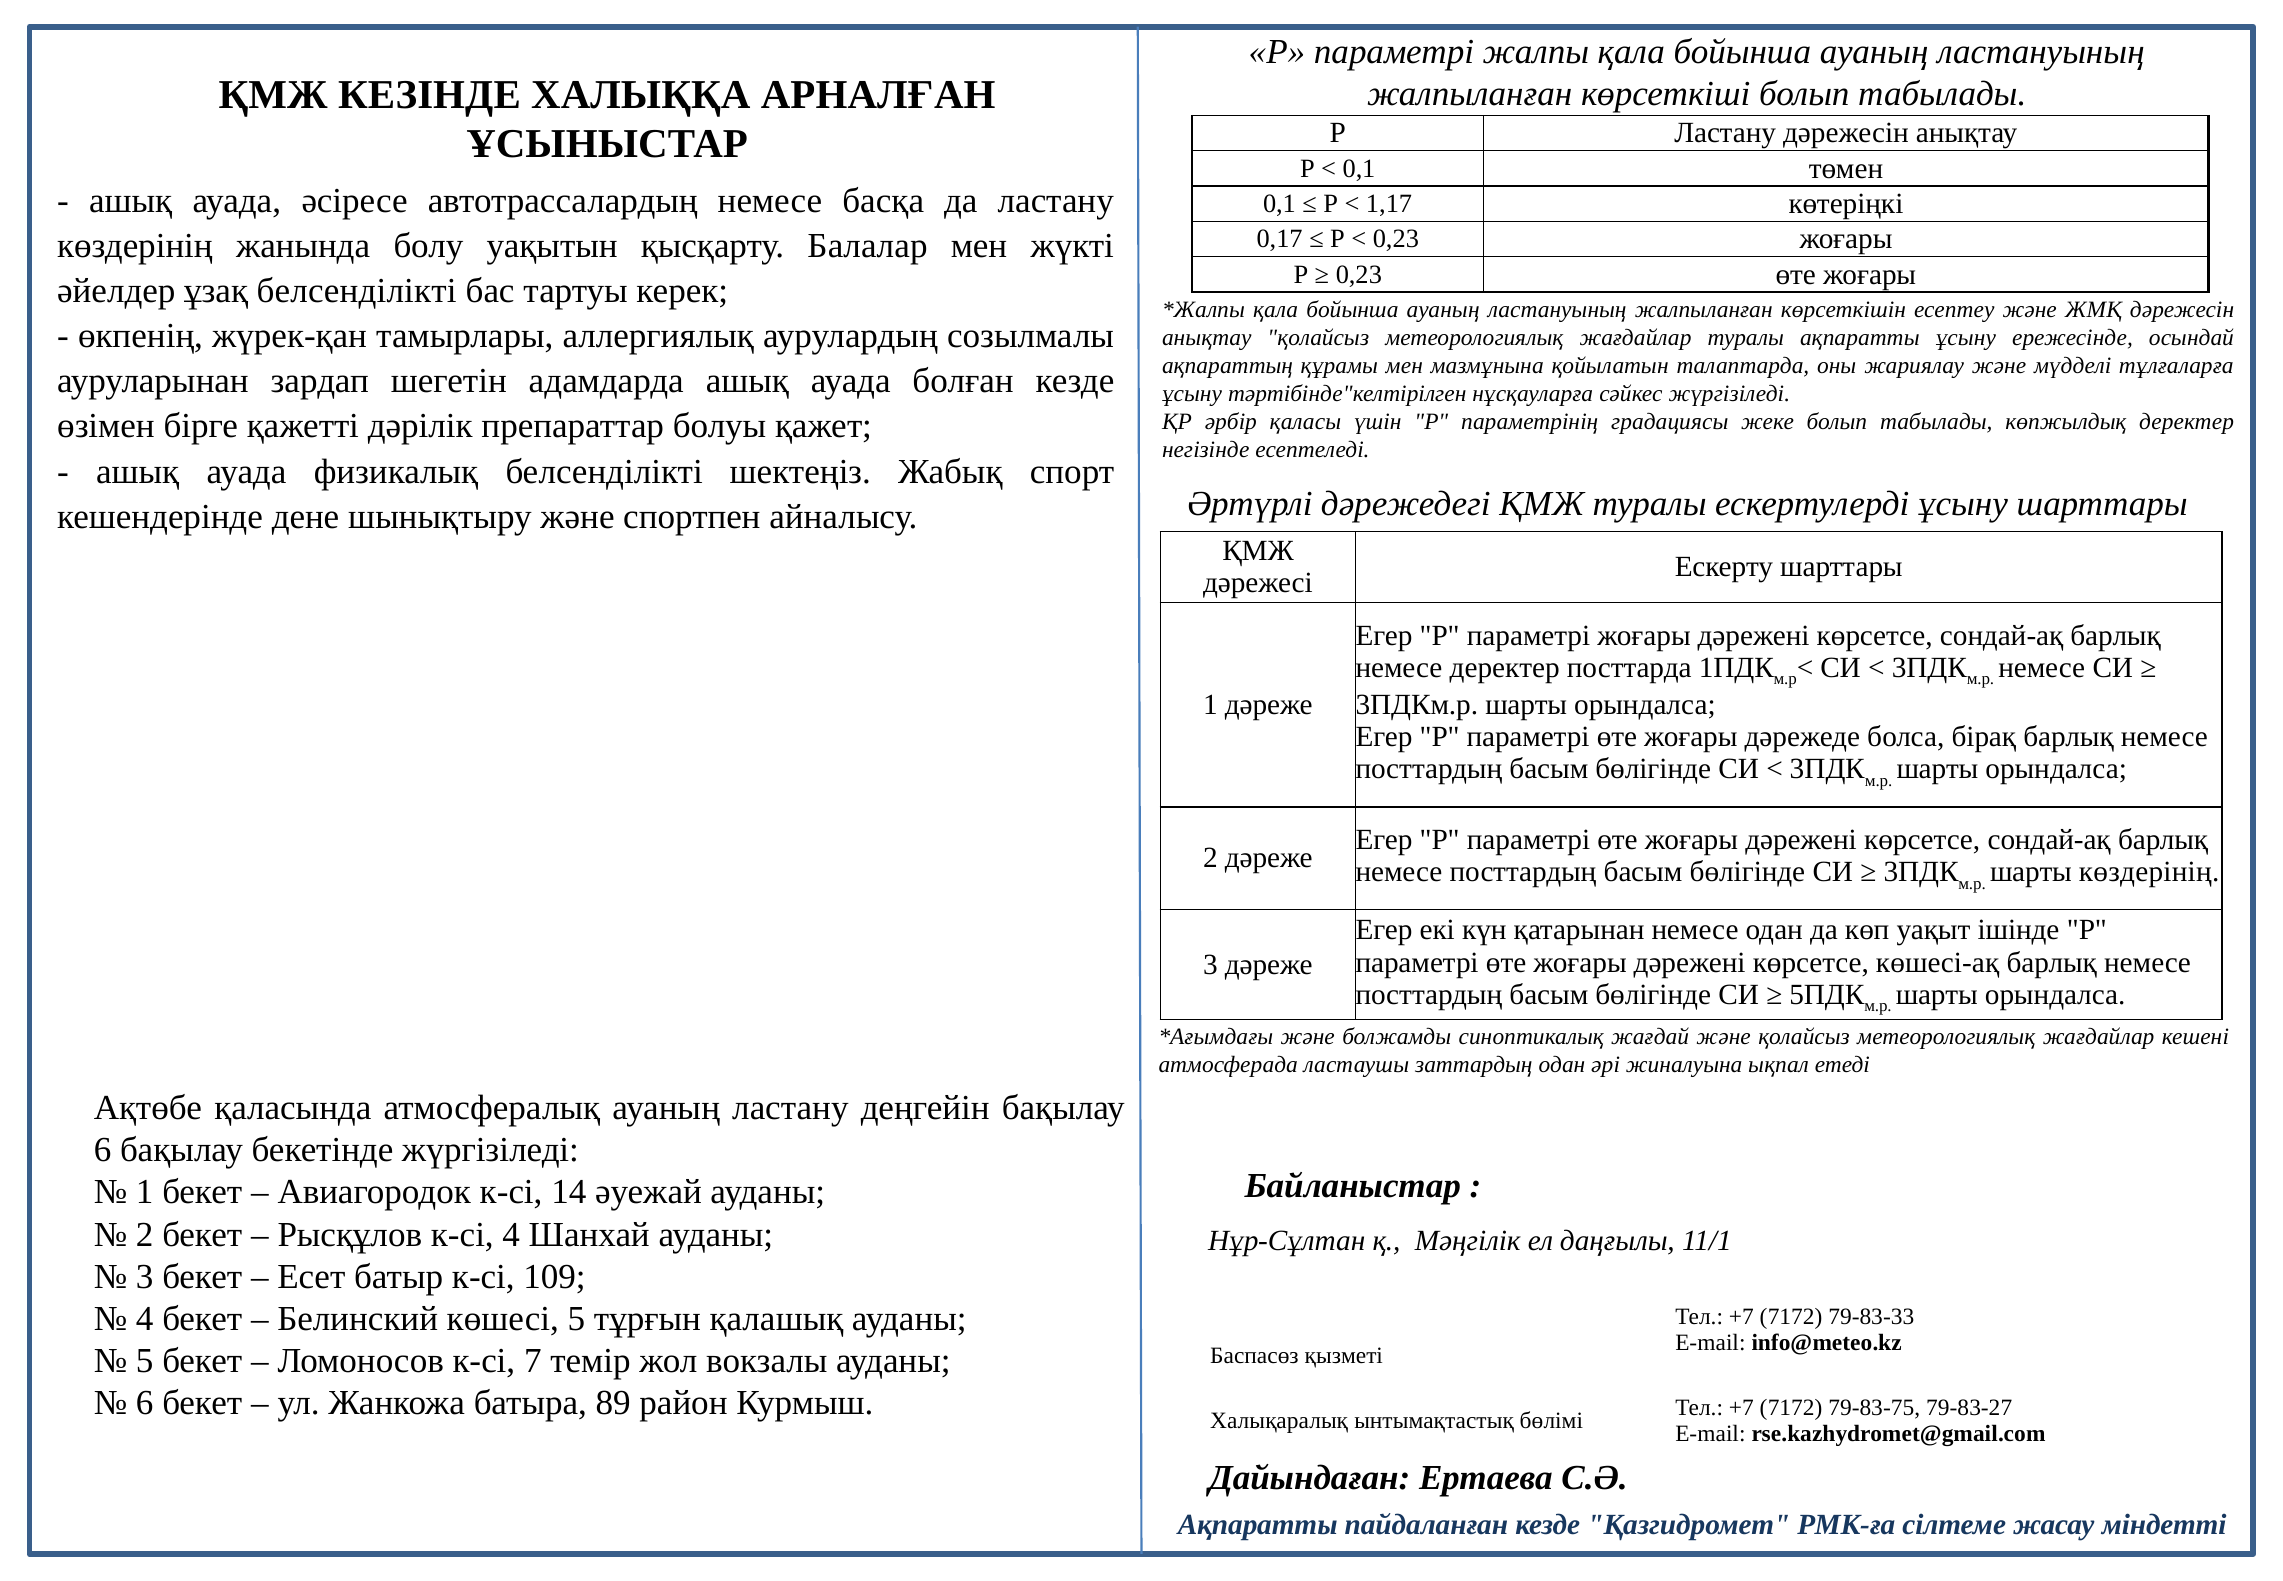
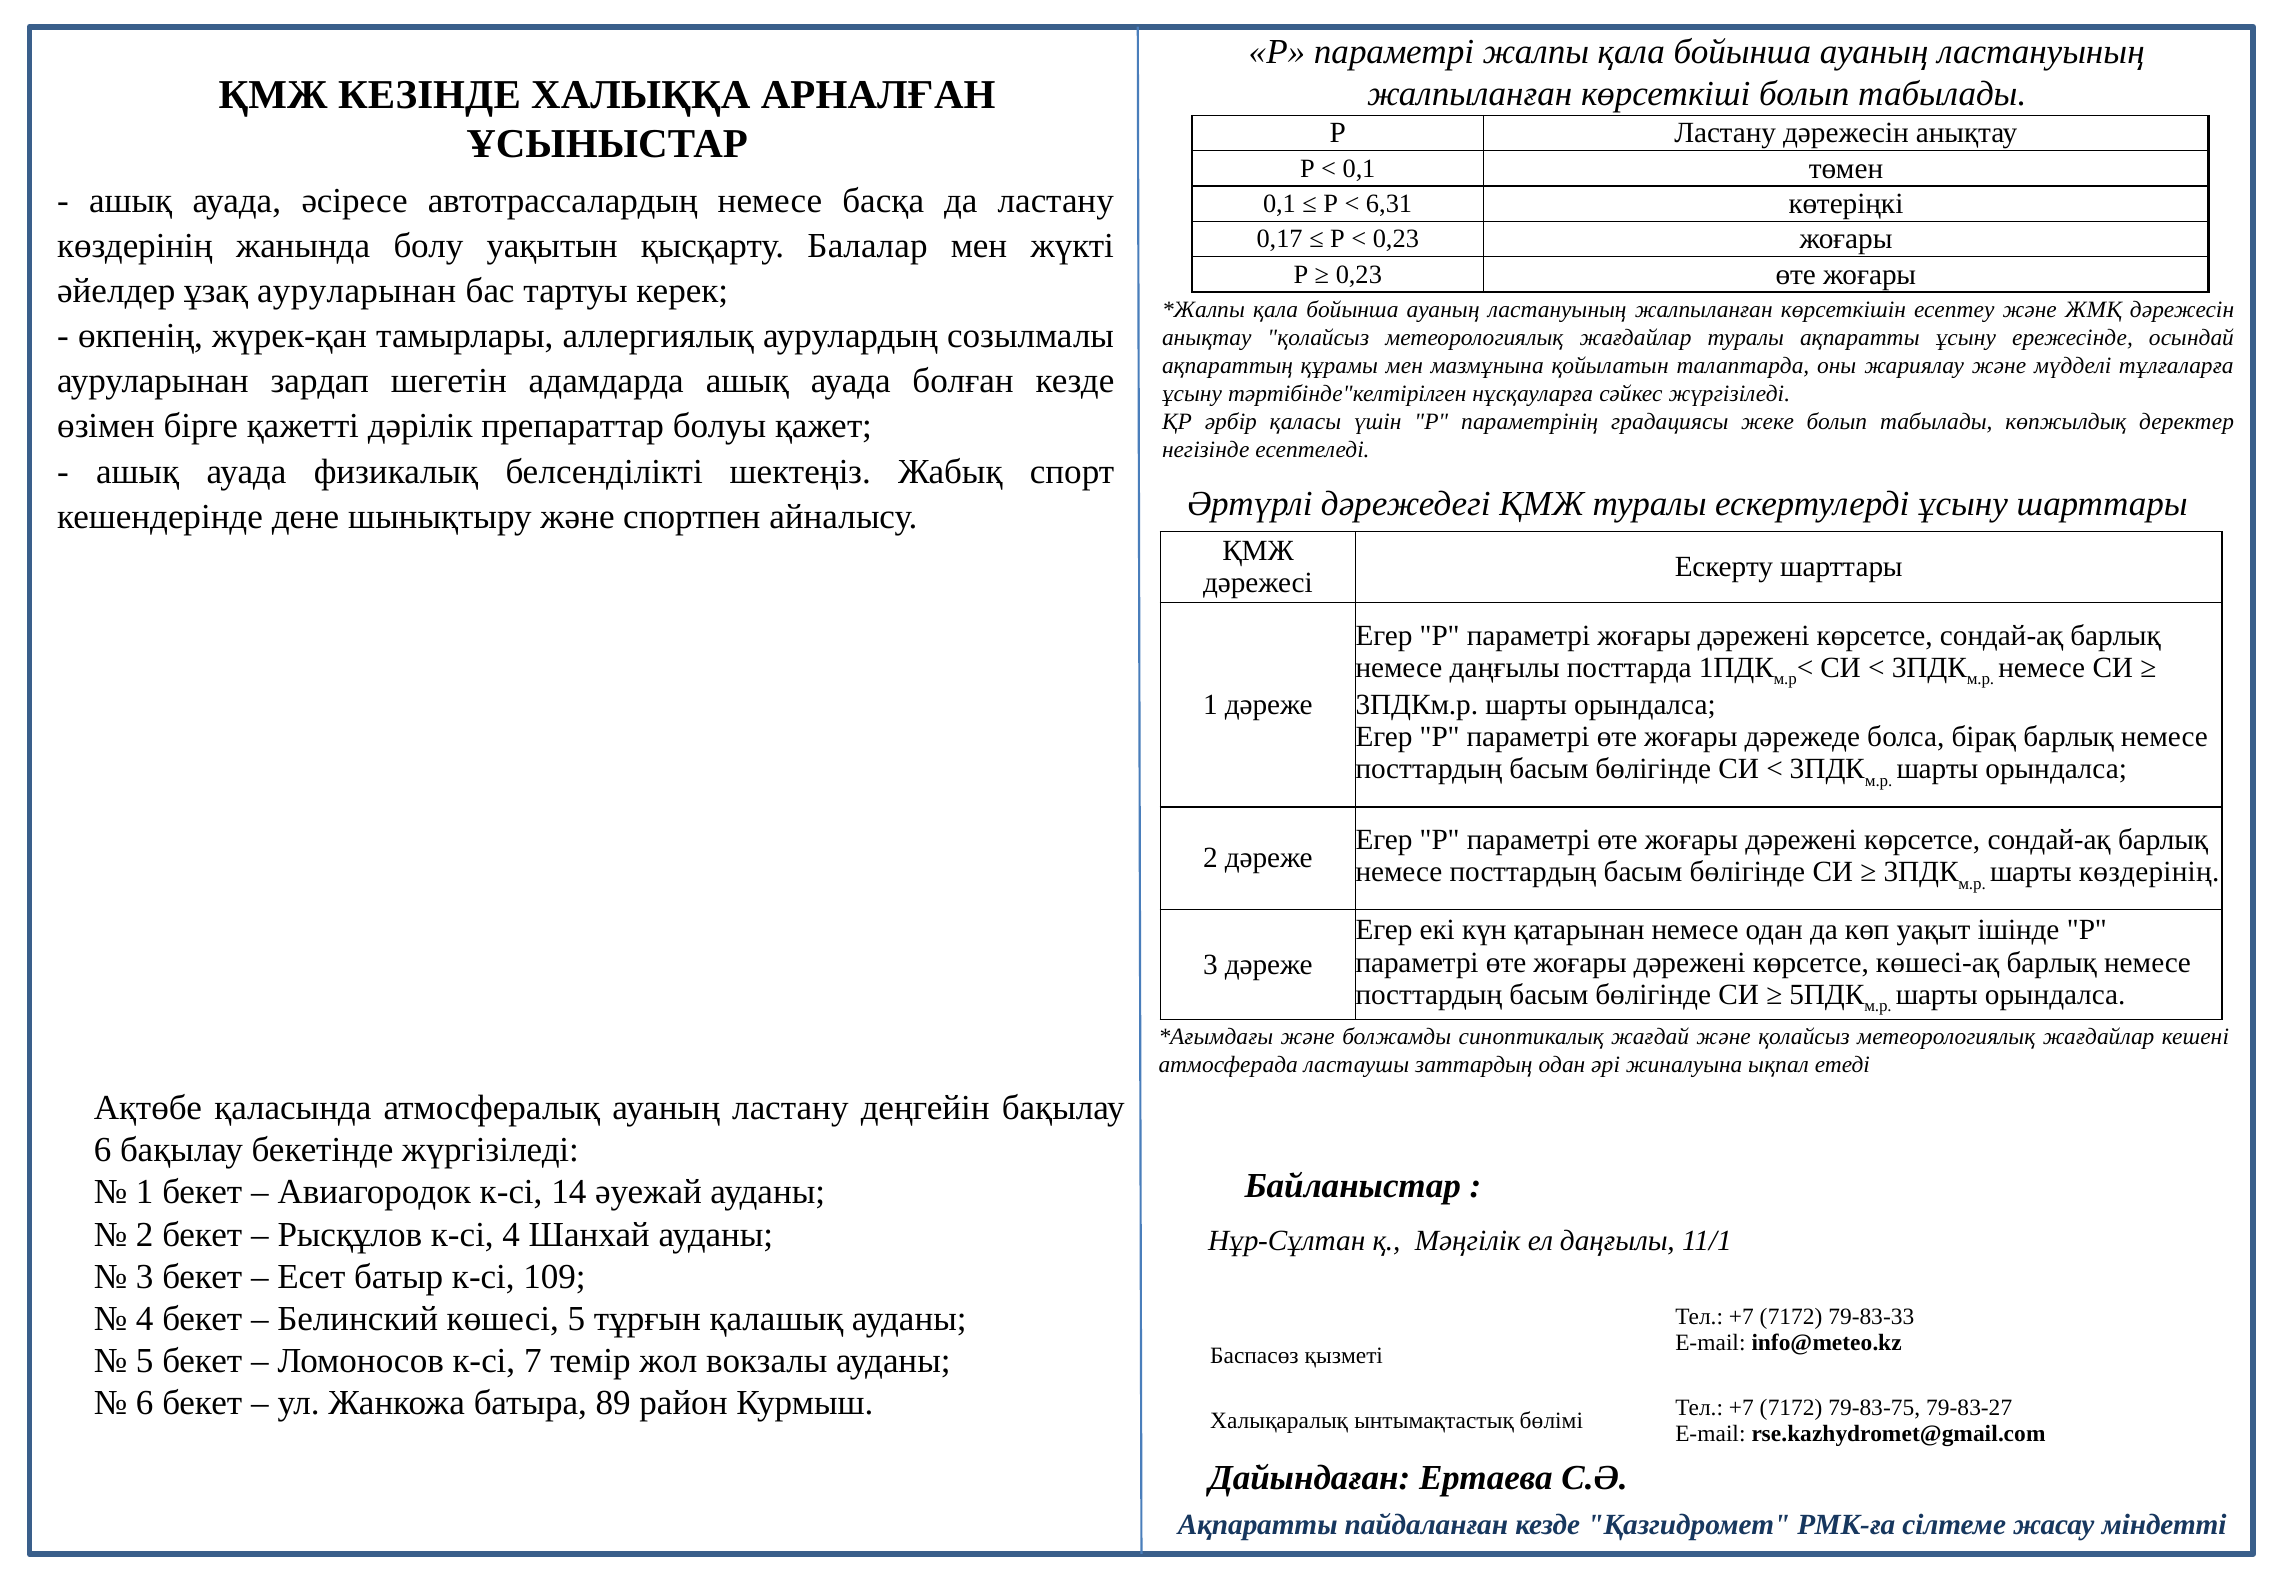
1,17: 1,17 -> 6,31
ұзақ белсенділікті: белсенділікті -> ауруларынан
немесе деректер: деректер -> даңғылы
